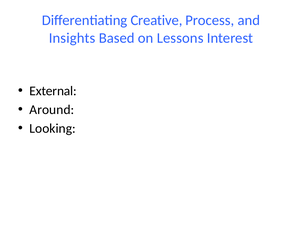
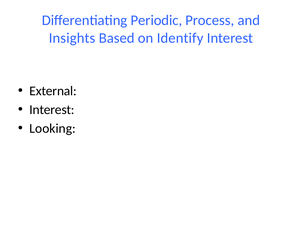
Creative: Creative -> Periodic
Lessons: Lessons -> Identify
Around at (52, 110): Around -> Interest
